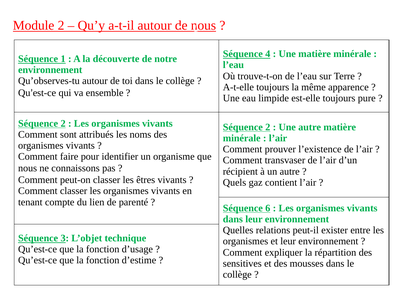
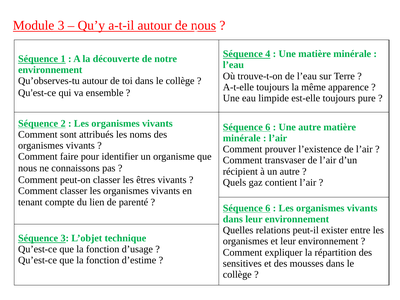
Module 2: 2 -> 3
2 at (268, 127): 2 -> 6
